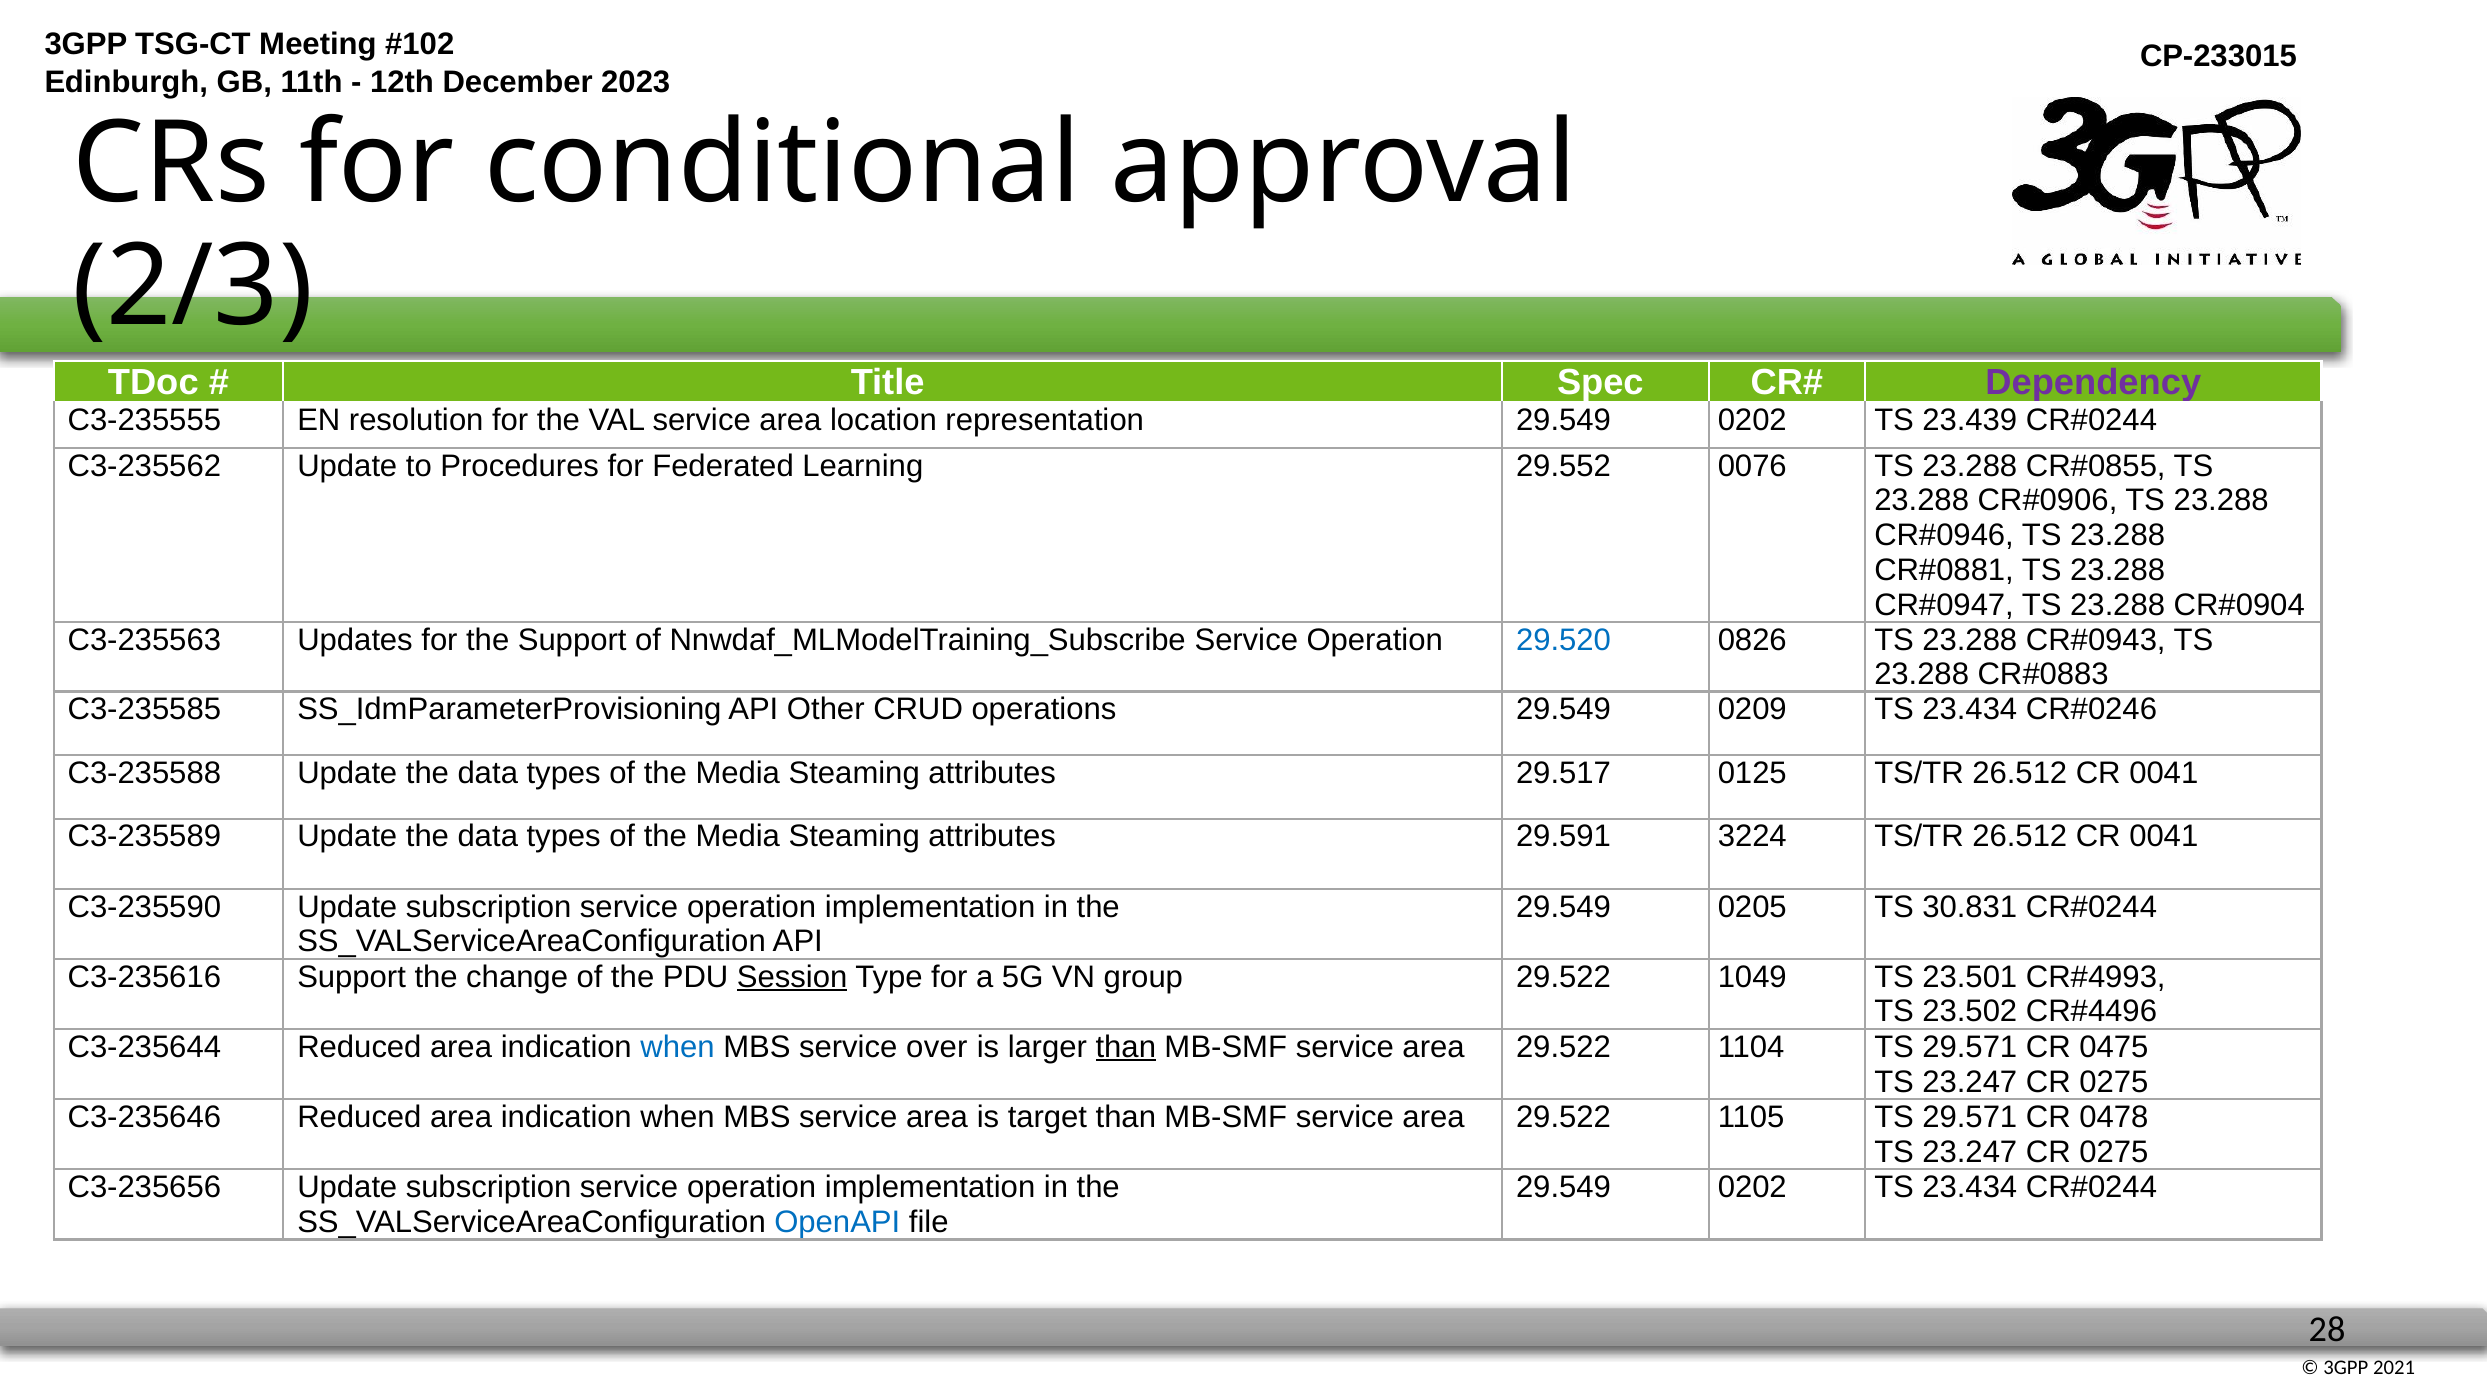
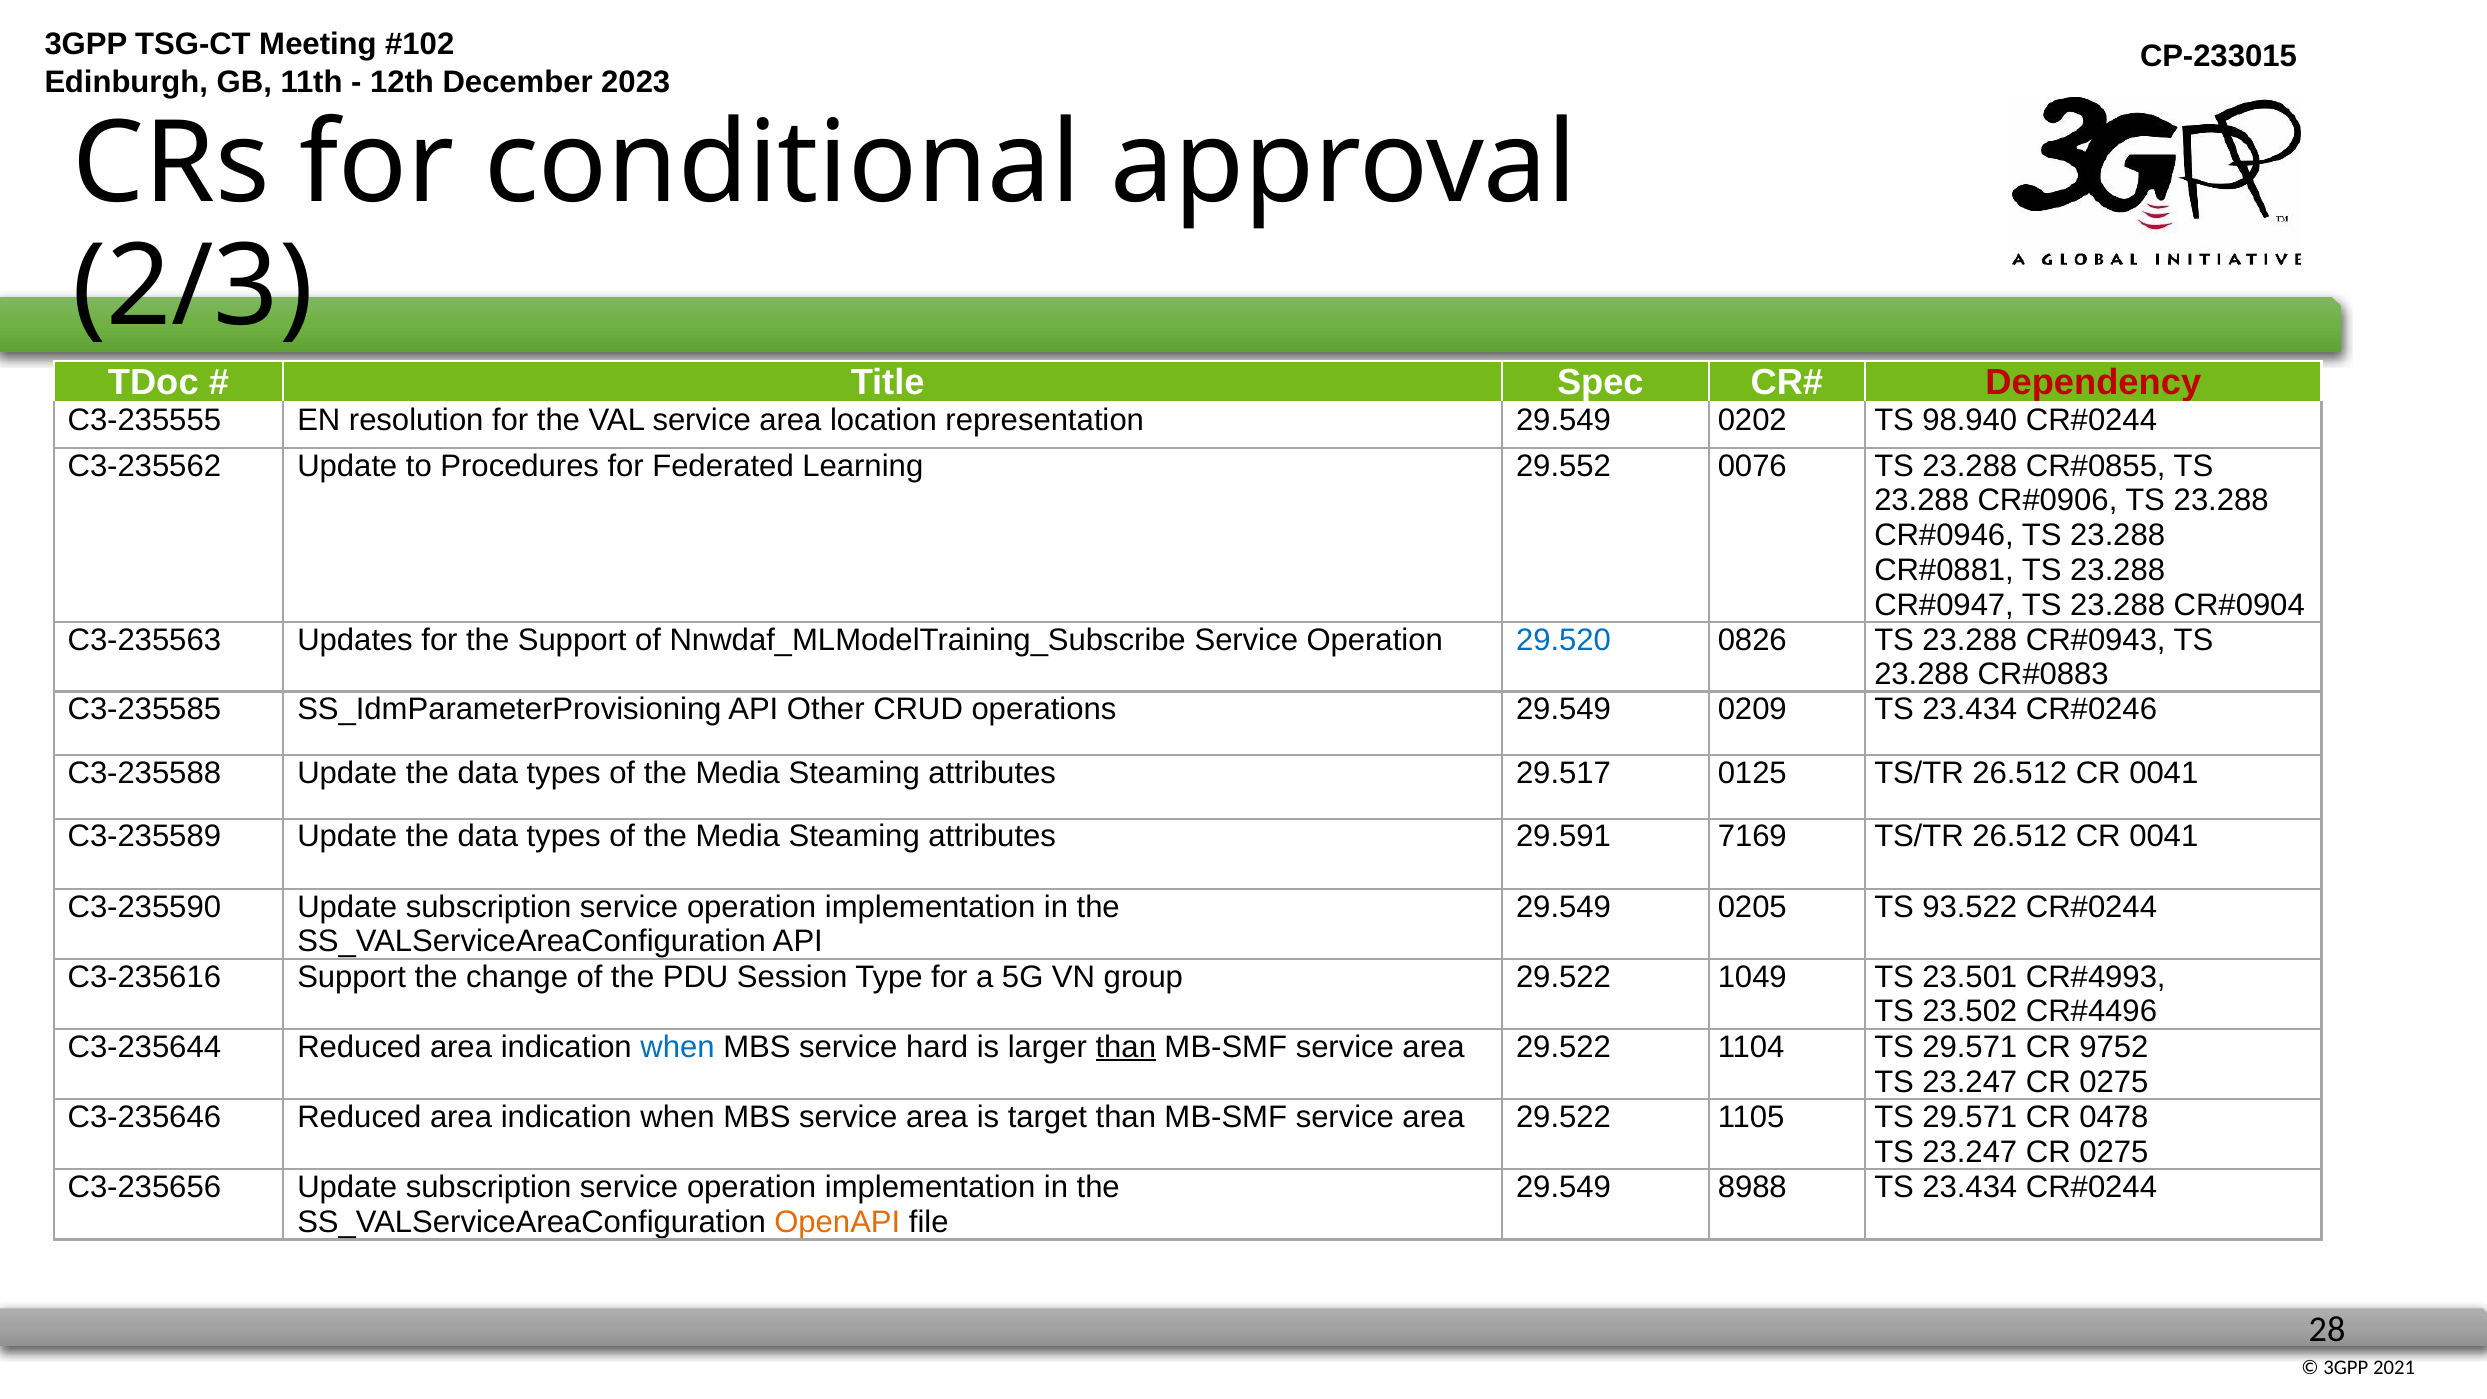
Dependency colour: purple -> red
23.439: 23.439 -> 98.940
3224: 3224 -> 7169
30.831: 30.831 -> 93.522
Session underline: present -> none
over: over -> hard
0475: 0475 -> 9752
0202 at (1752, 1187): 0202 -> 8988
OpenAPI colour: blue -> orange
